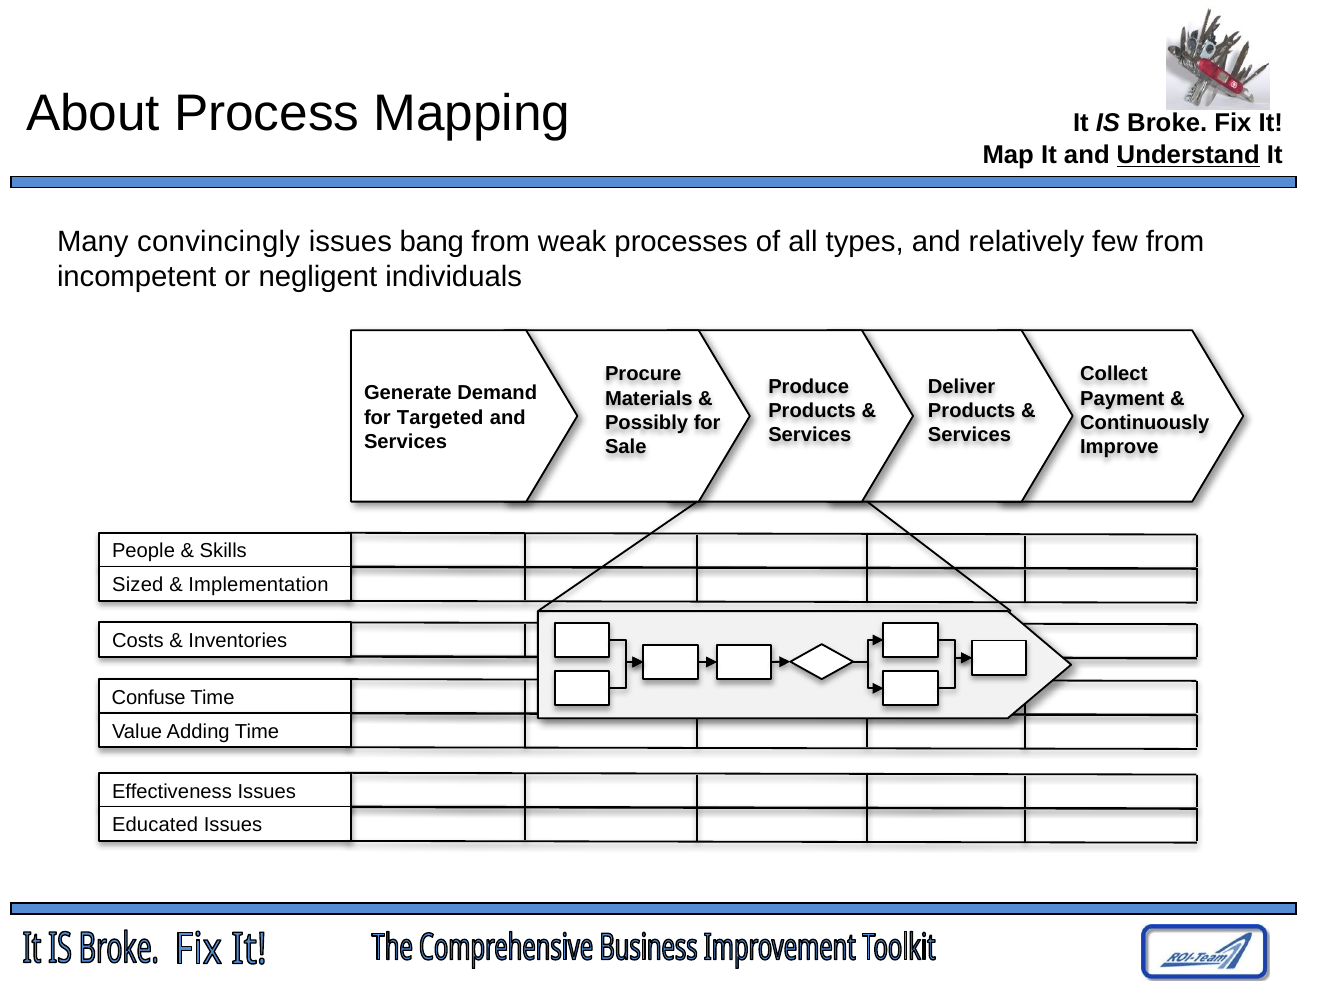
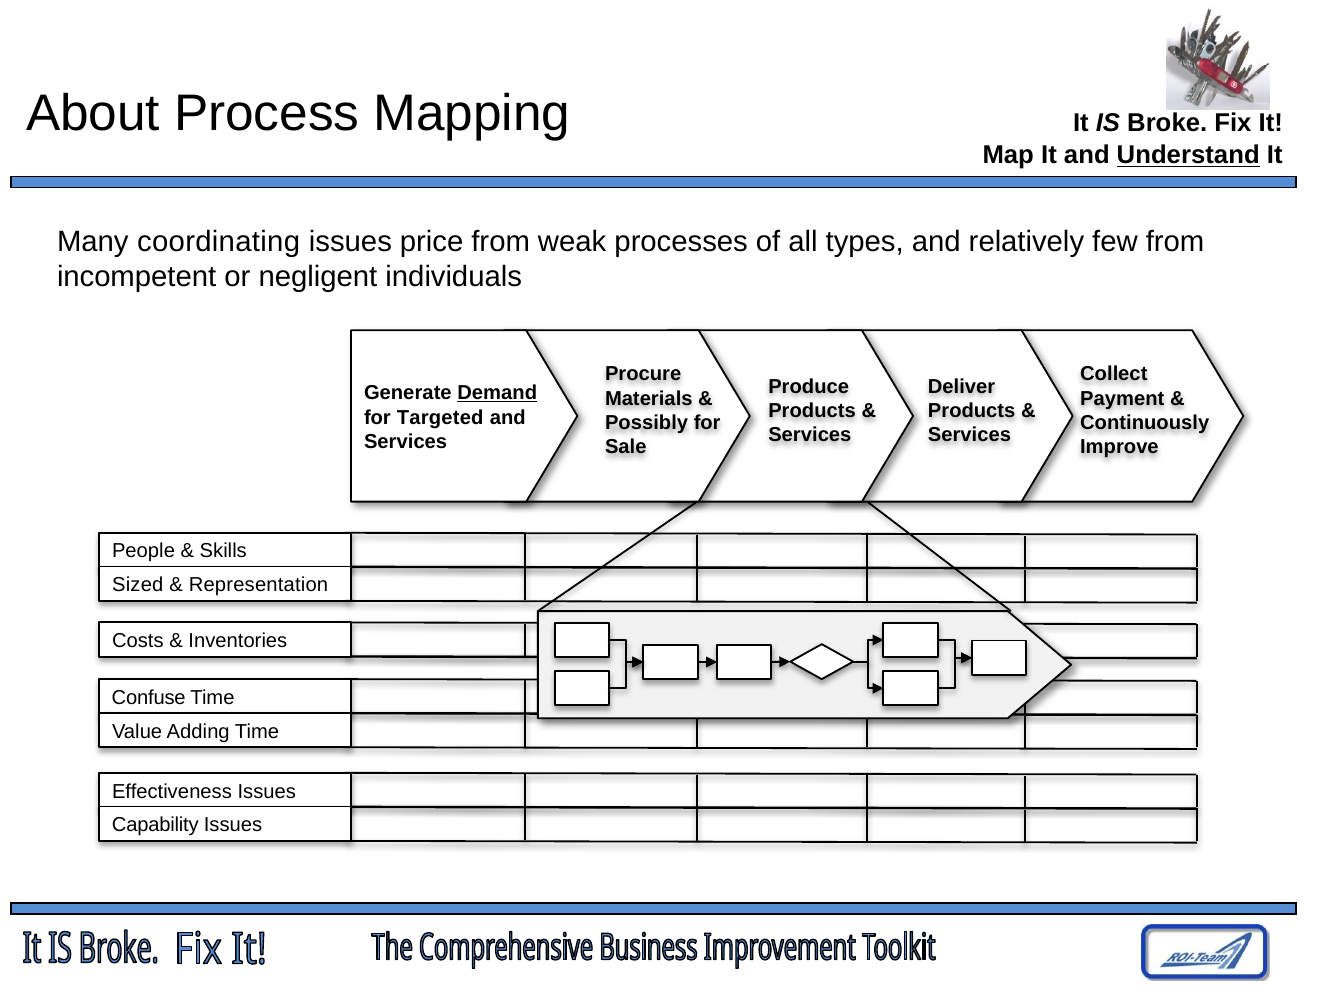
convincingly: convincingly -> coordinating
bang: bang -> price
Demand underline: none -> present
Implementation: Implementation -> Representation
Educated: Educated -> Capability
